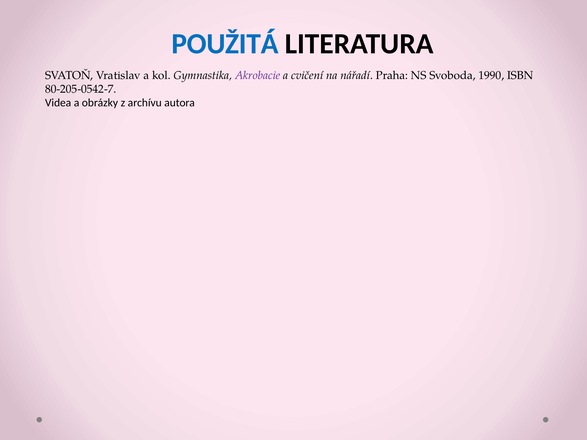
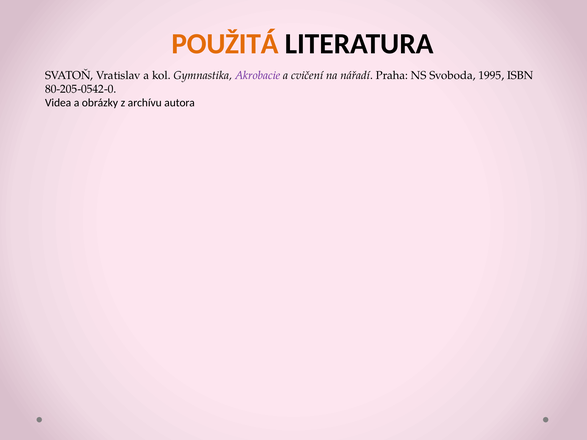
POUŽITÁ colour: blue -> orange
1990: 1990 -> 1995
80-205-0542-7: 80-205-0542-7 -> 80-205-0542-0
